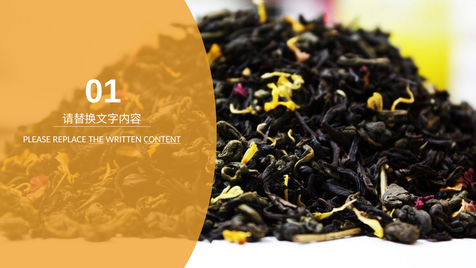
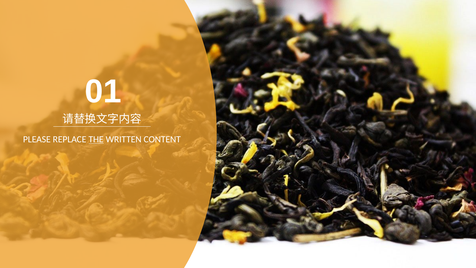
CONTENT underline: present -> none
